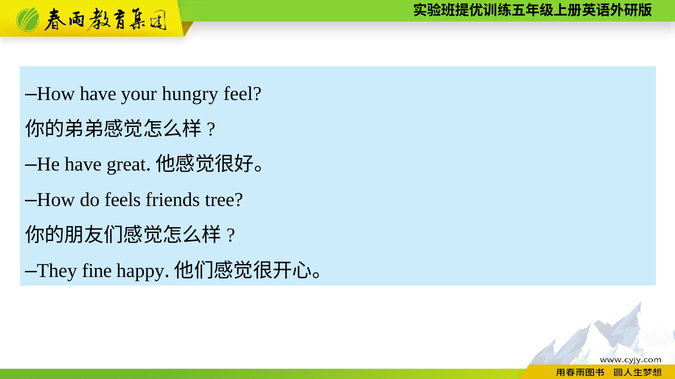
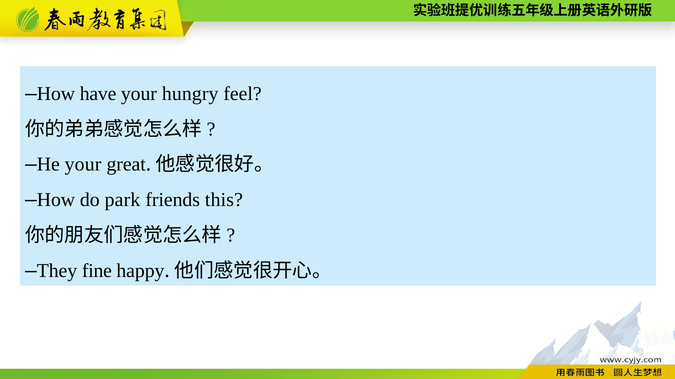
—He have: have -> your
feels: feels -> park
tree: tree -> this
